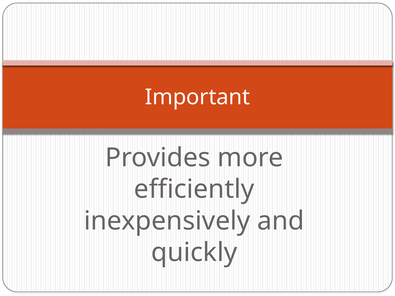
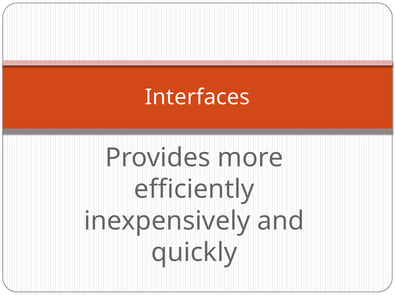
Important: Important -> Interfaces
